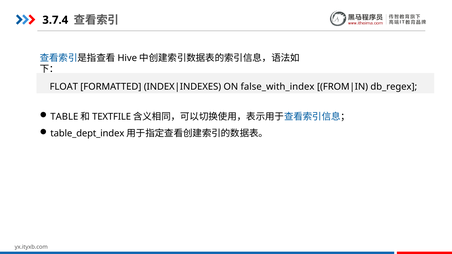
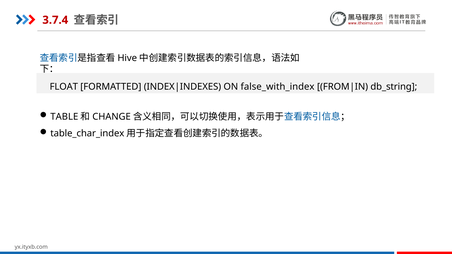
3.7.4 colour: black -> red
db_regex: db_regex -> db_string
TEXTFILE: TEXTFILE -> CHANGE
table_dept_index: table_dept_index -> table_char_index
